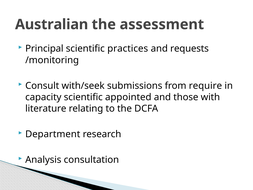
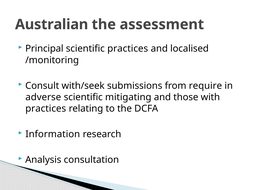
requests: requests -> localised
capacity: capacity -> adverse
appointed: appointed -> mitigating
literature at (46, 108): literature -> practices
Department: Department -> Information
